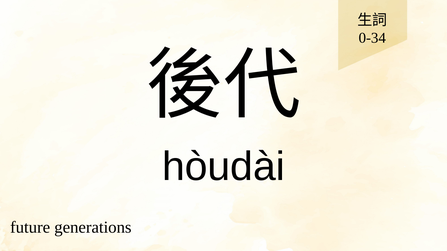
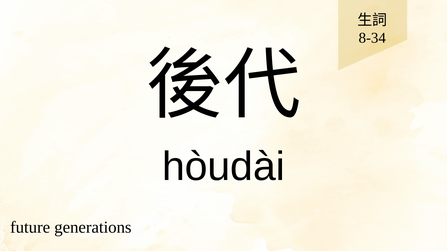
0-34: 0-34 -> 8-34
